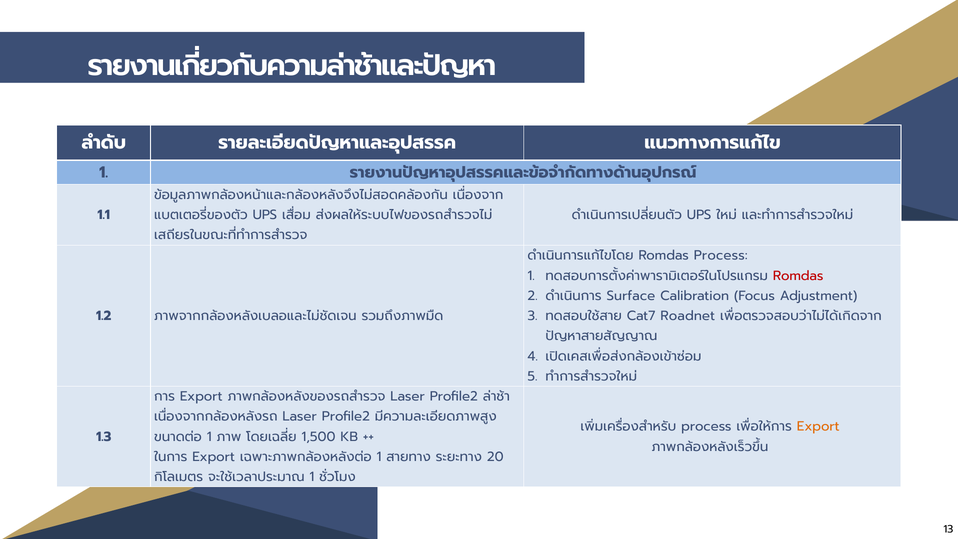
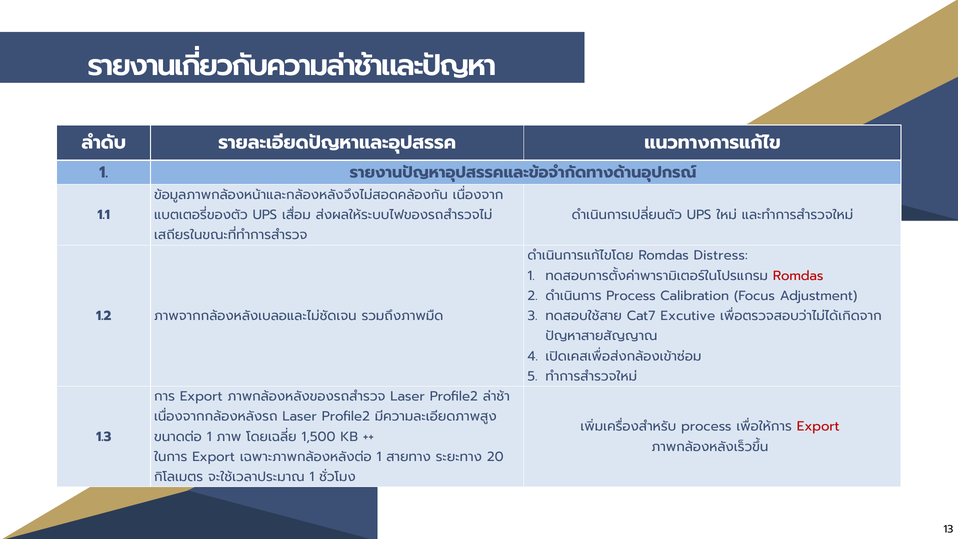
Romdas Process: Process -> Distress
Surface at (631, 296): Surface -> Process
Roadnet: Roadnet -> Excutive
Export at (818, 426) colour: orange -> red
